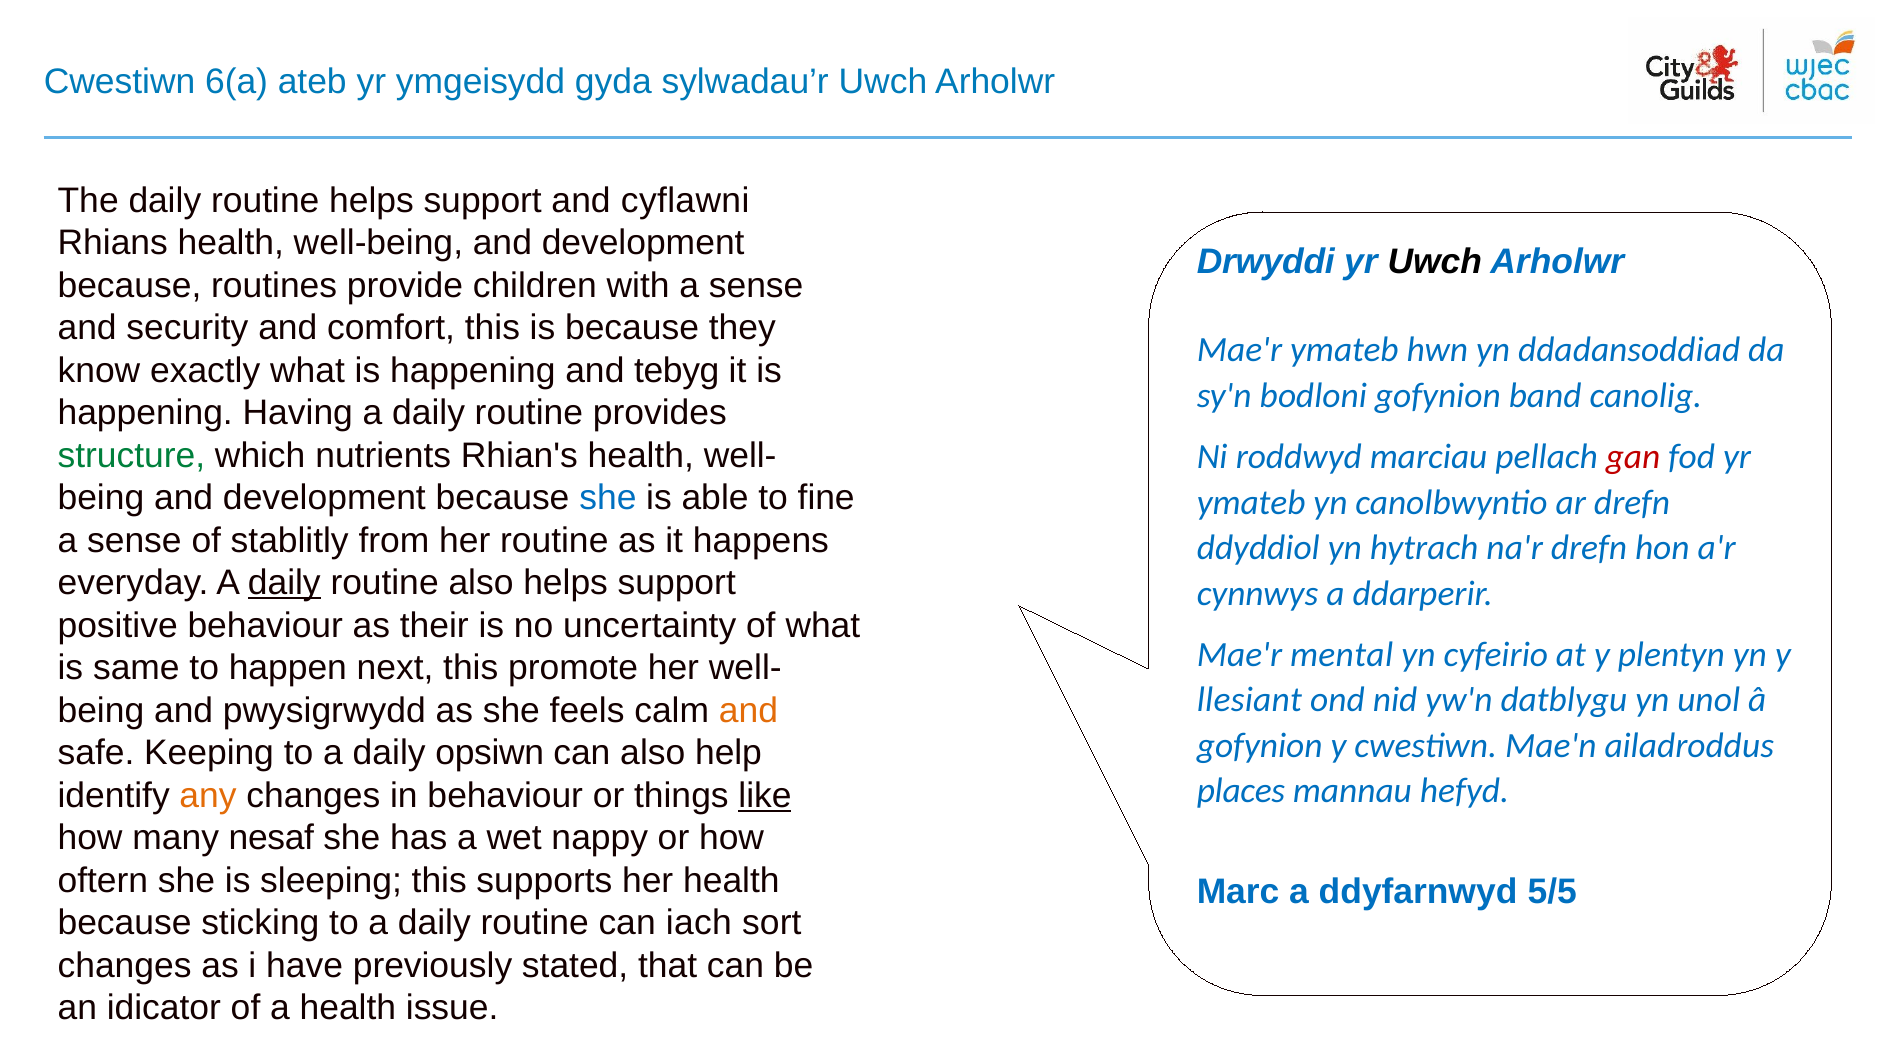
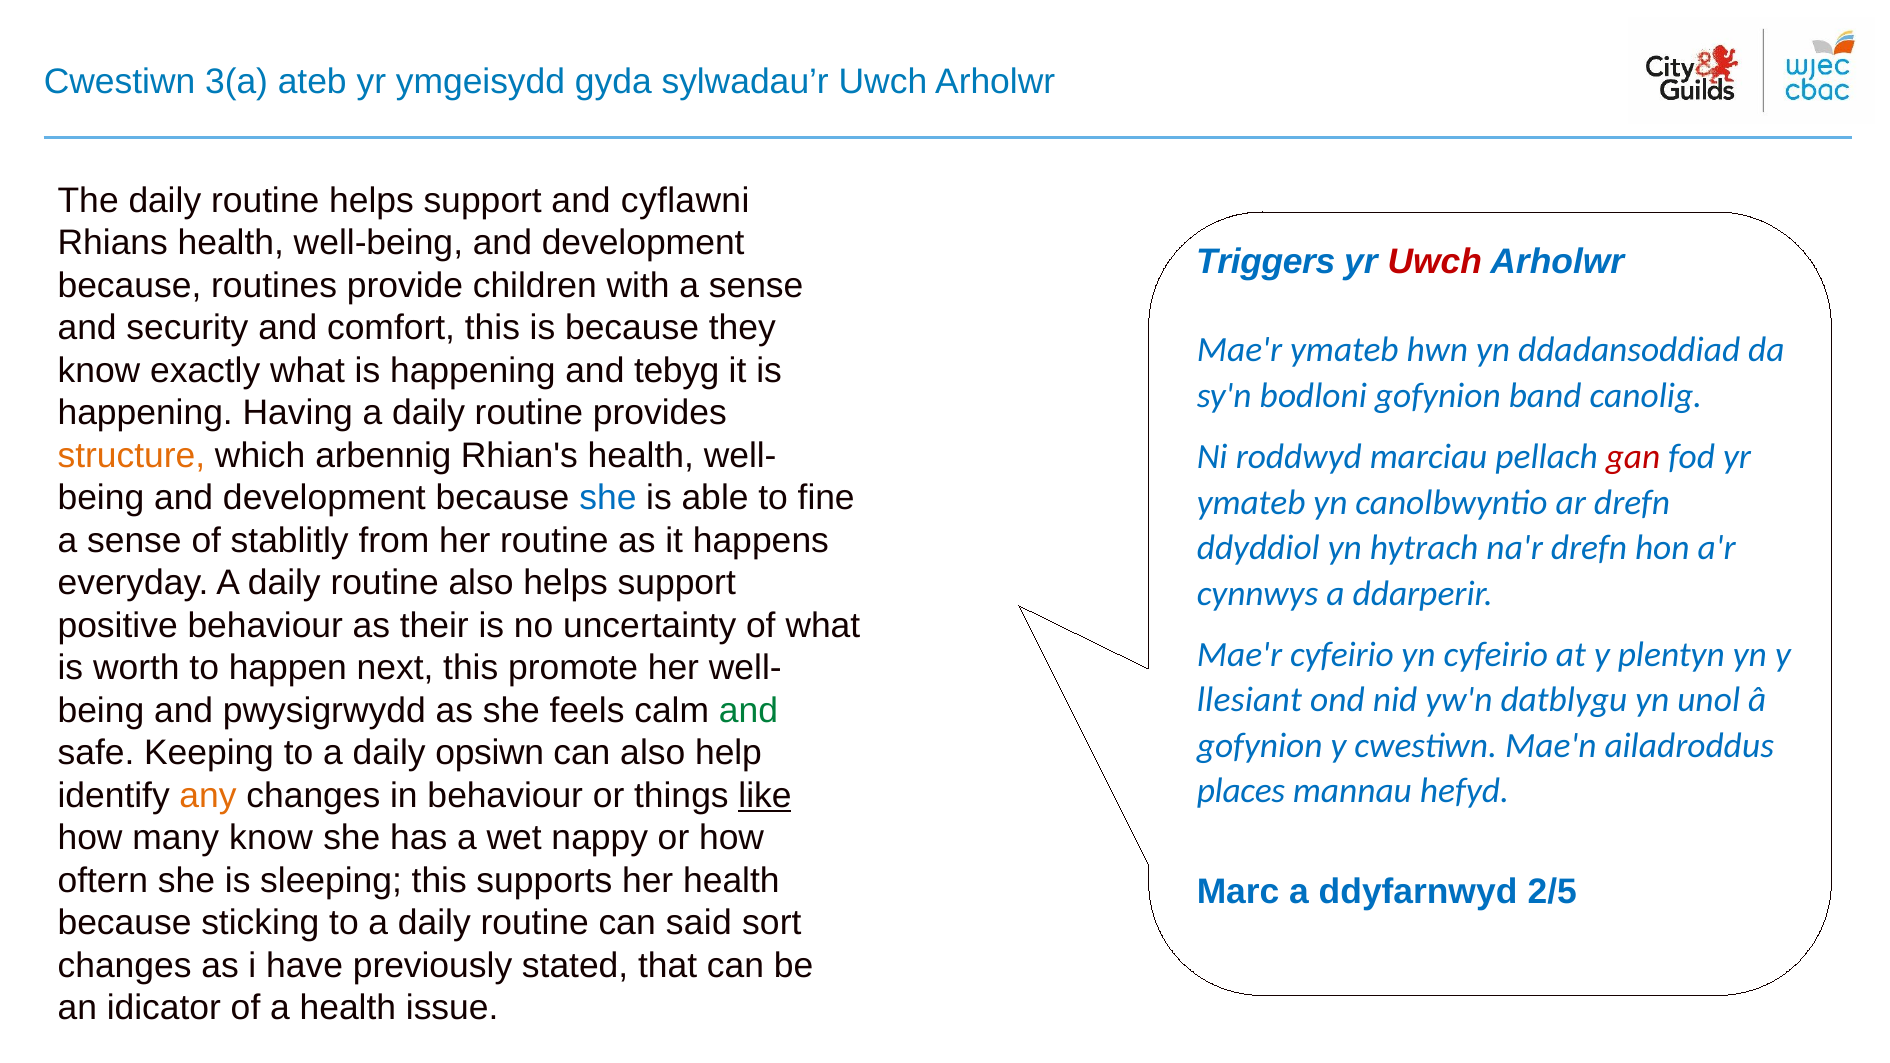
6(a: 6(a -> 3(a
Drwyddi: Drwyddi -> Triggers
Uwch at (1435, 262) colour: black -> red
structure colour: green -> orange
nutrients: nutrients -> arbennig
daily at (284, 583) underline: present -> none
Mae'r mental: mental -> cyfeirio
same: same -> worth
and at (748, 711) colour: orange -> green
many nesaf: nesaf -> know
5/5: 5/5 -> 2/5
iach: iach -> said
